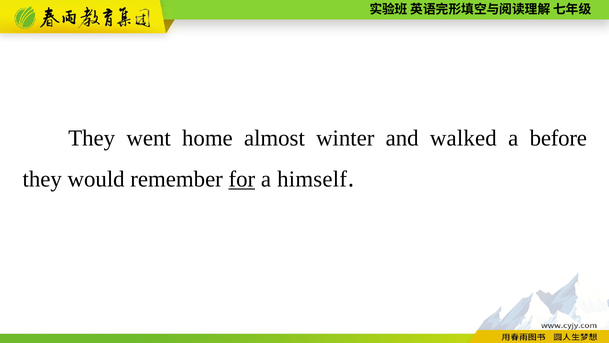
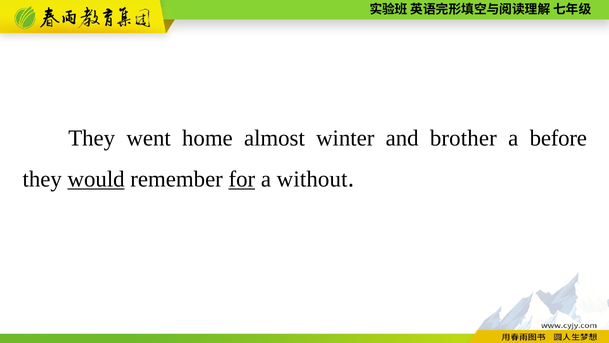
walked: walked -> brother
would underline: none -> present
himself: himself -> without
